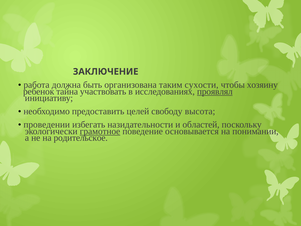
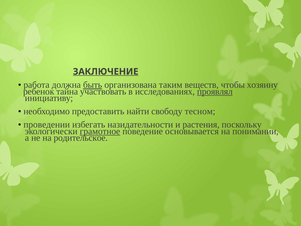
ЗАКЛЮЧЕНИЕ underline: none -> present
быть underline: none -> present
сухости: сухости -> веществ
целей: целей -> найти
высота: высота -> тесном
областей: областей -> растения
